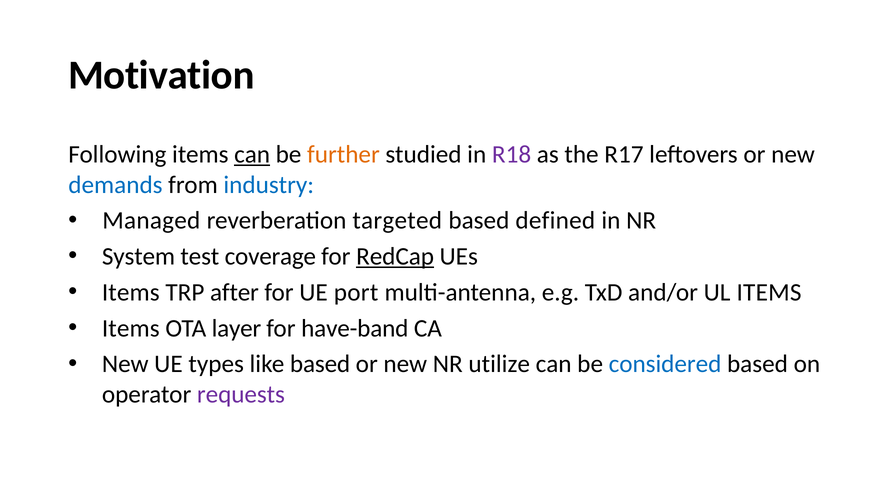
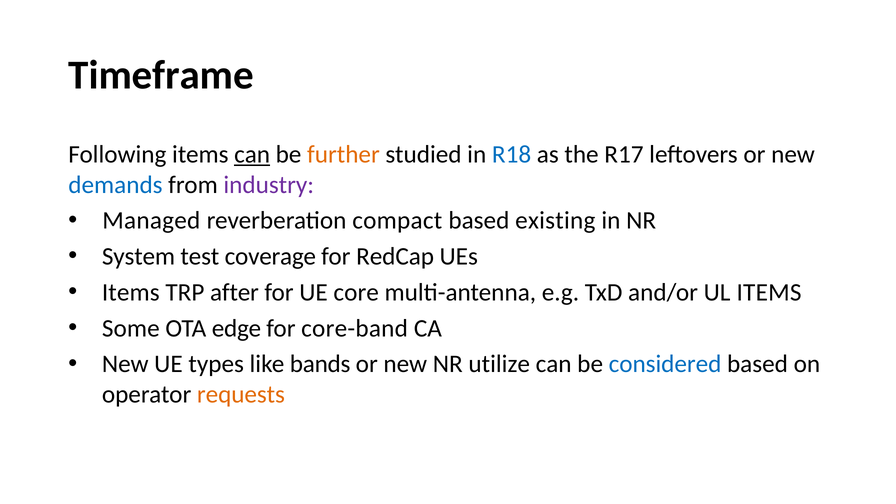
Motivation: Motivation -> Timeframe
R18 colour: purple -> blue
industry colour: blue -> purple
targeted: targeted -> compact
defined: defined -> existing
RedCap underline: present -> none
port: port -> core
Items at (131, 328): Items -> Some
layer: layer -> edge
have-band: have-band -> core-band
like based: based -> bands
requests colour: purple -> orange
